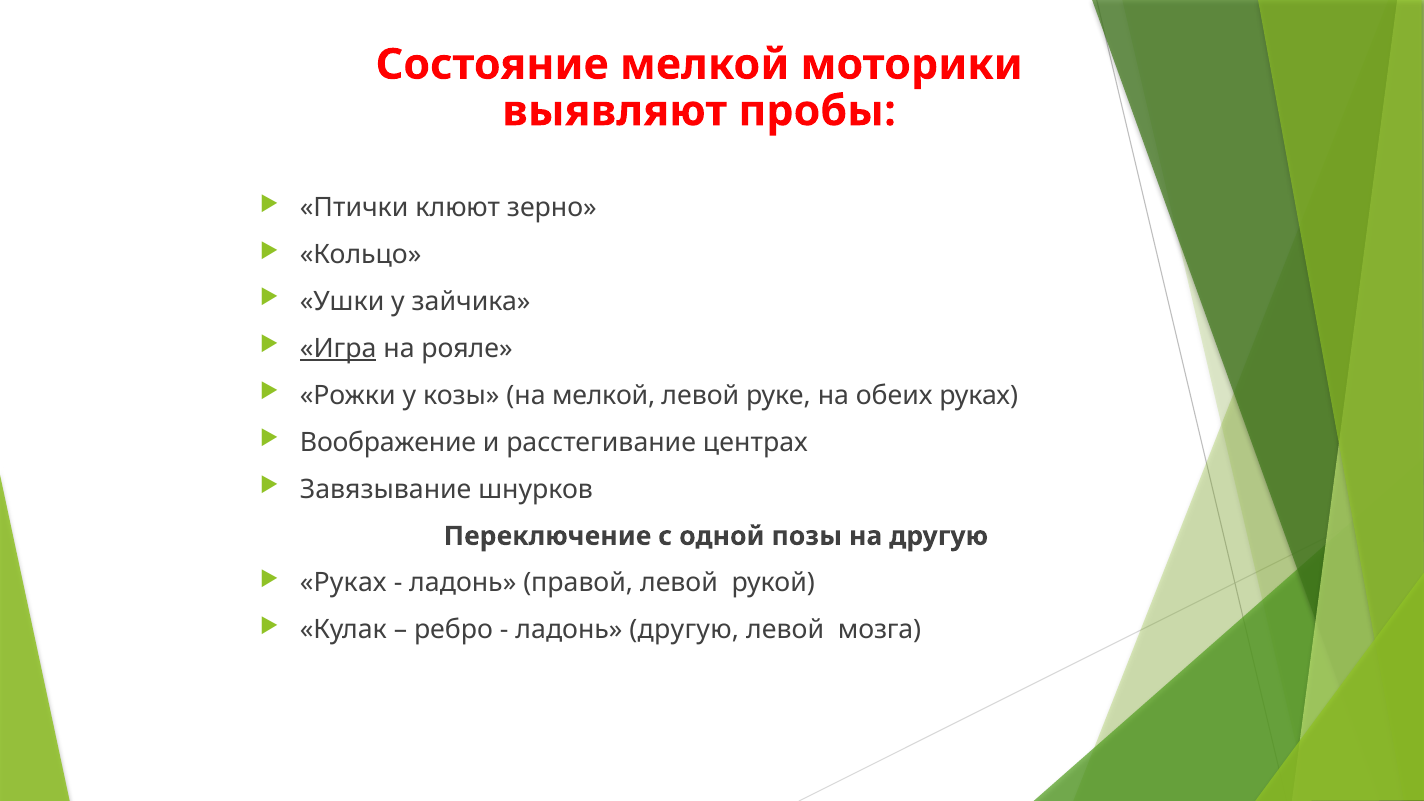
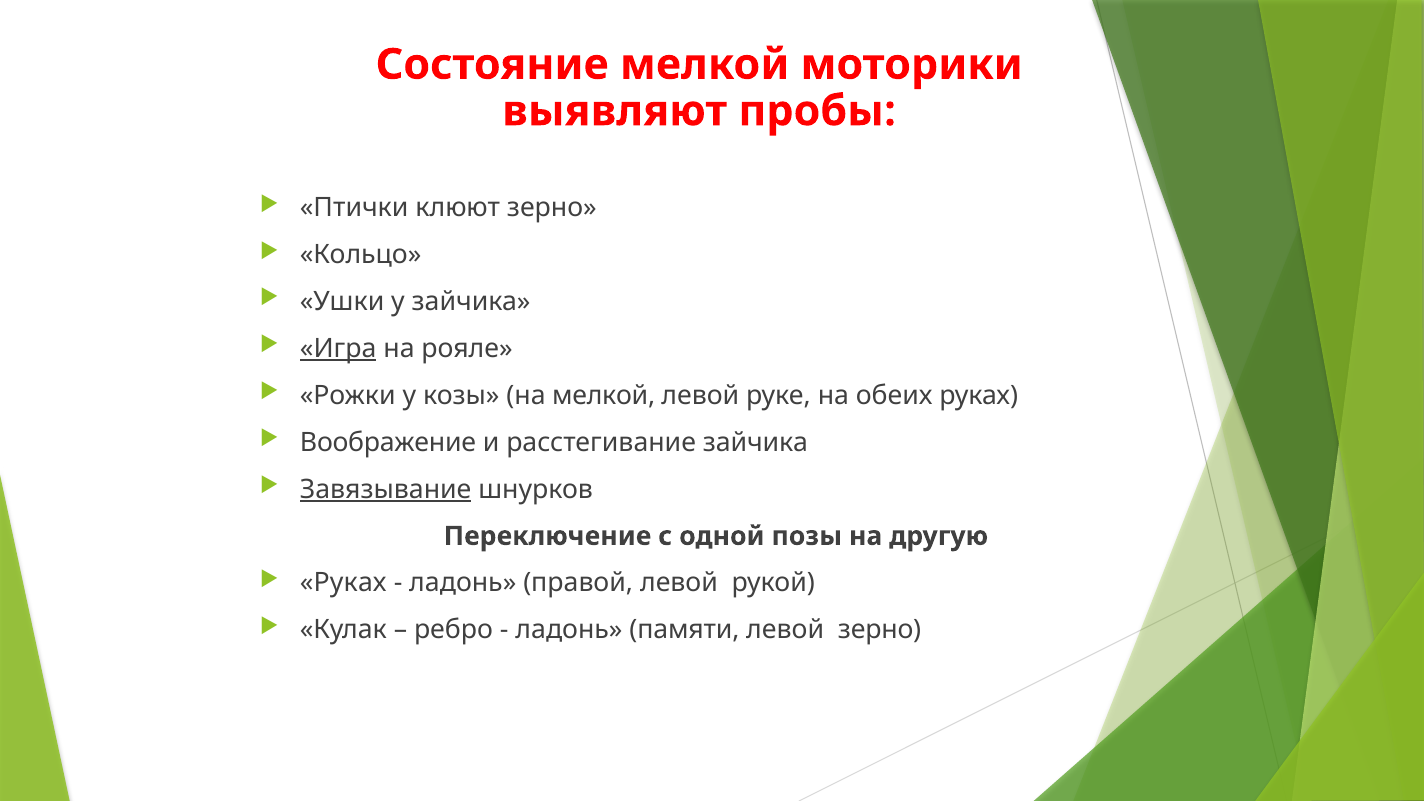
расстегивание центрах: центрах -> зайчика
Завязывание underline: none -> present
ладонь другую: другую -> памяти
левой мозга: мозга -> зерно
